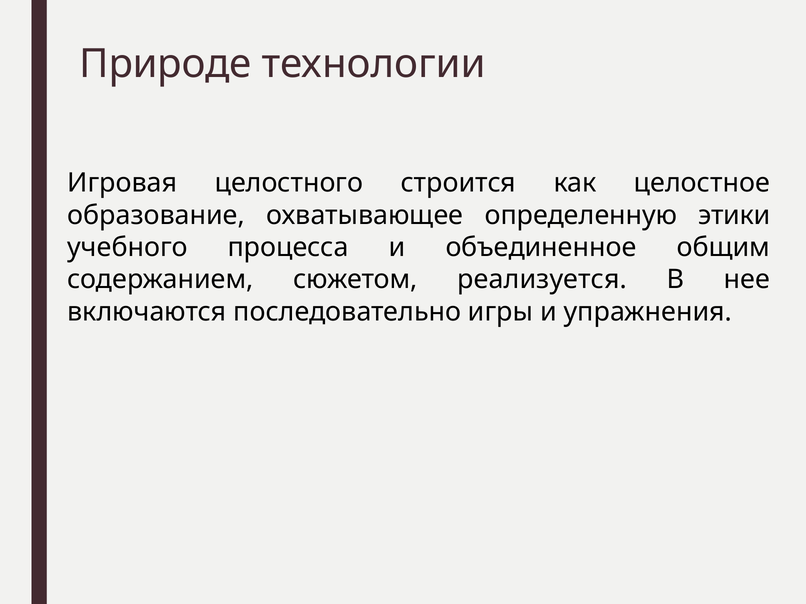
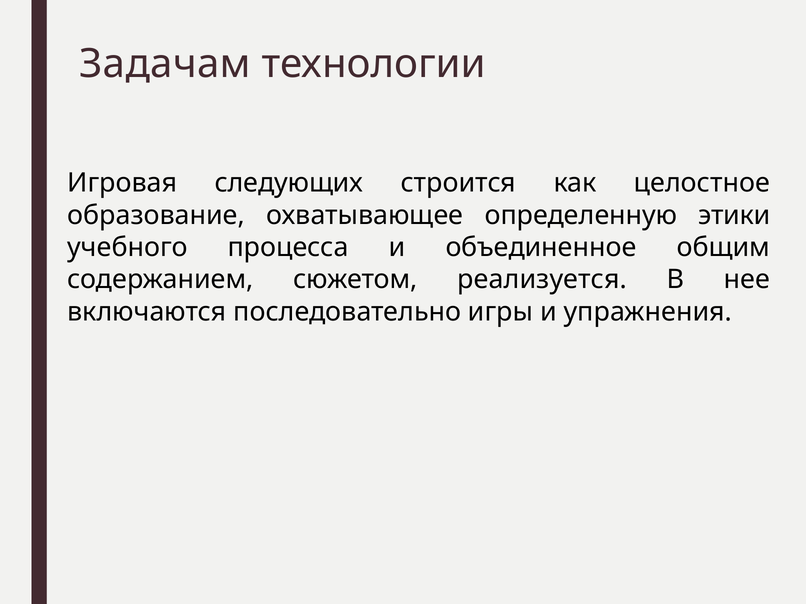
Природе: Природе -> Задачам
целостного: целостного -> следующих
